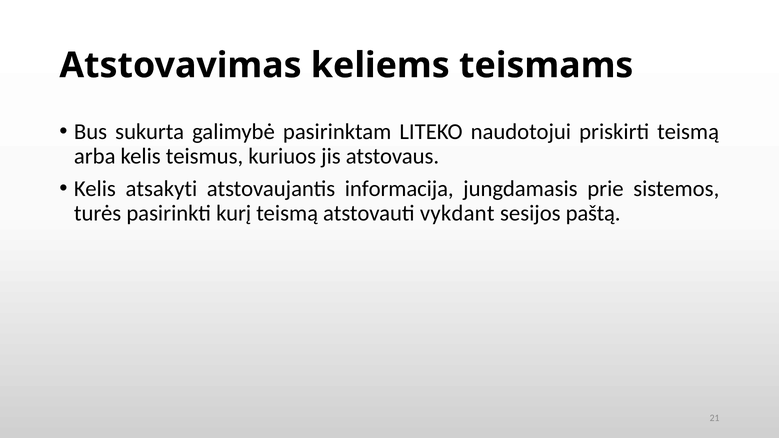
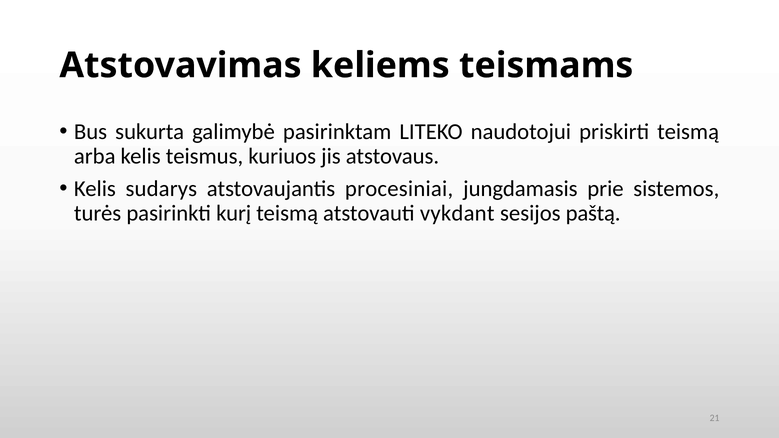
atsakyti: atsakyti -> sudarys
informacija: informacija -> procesiniai
